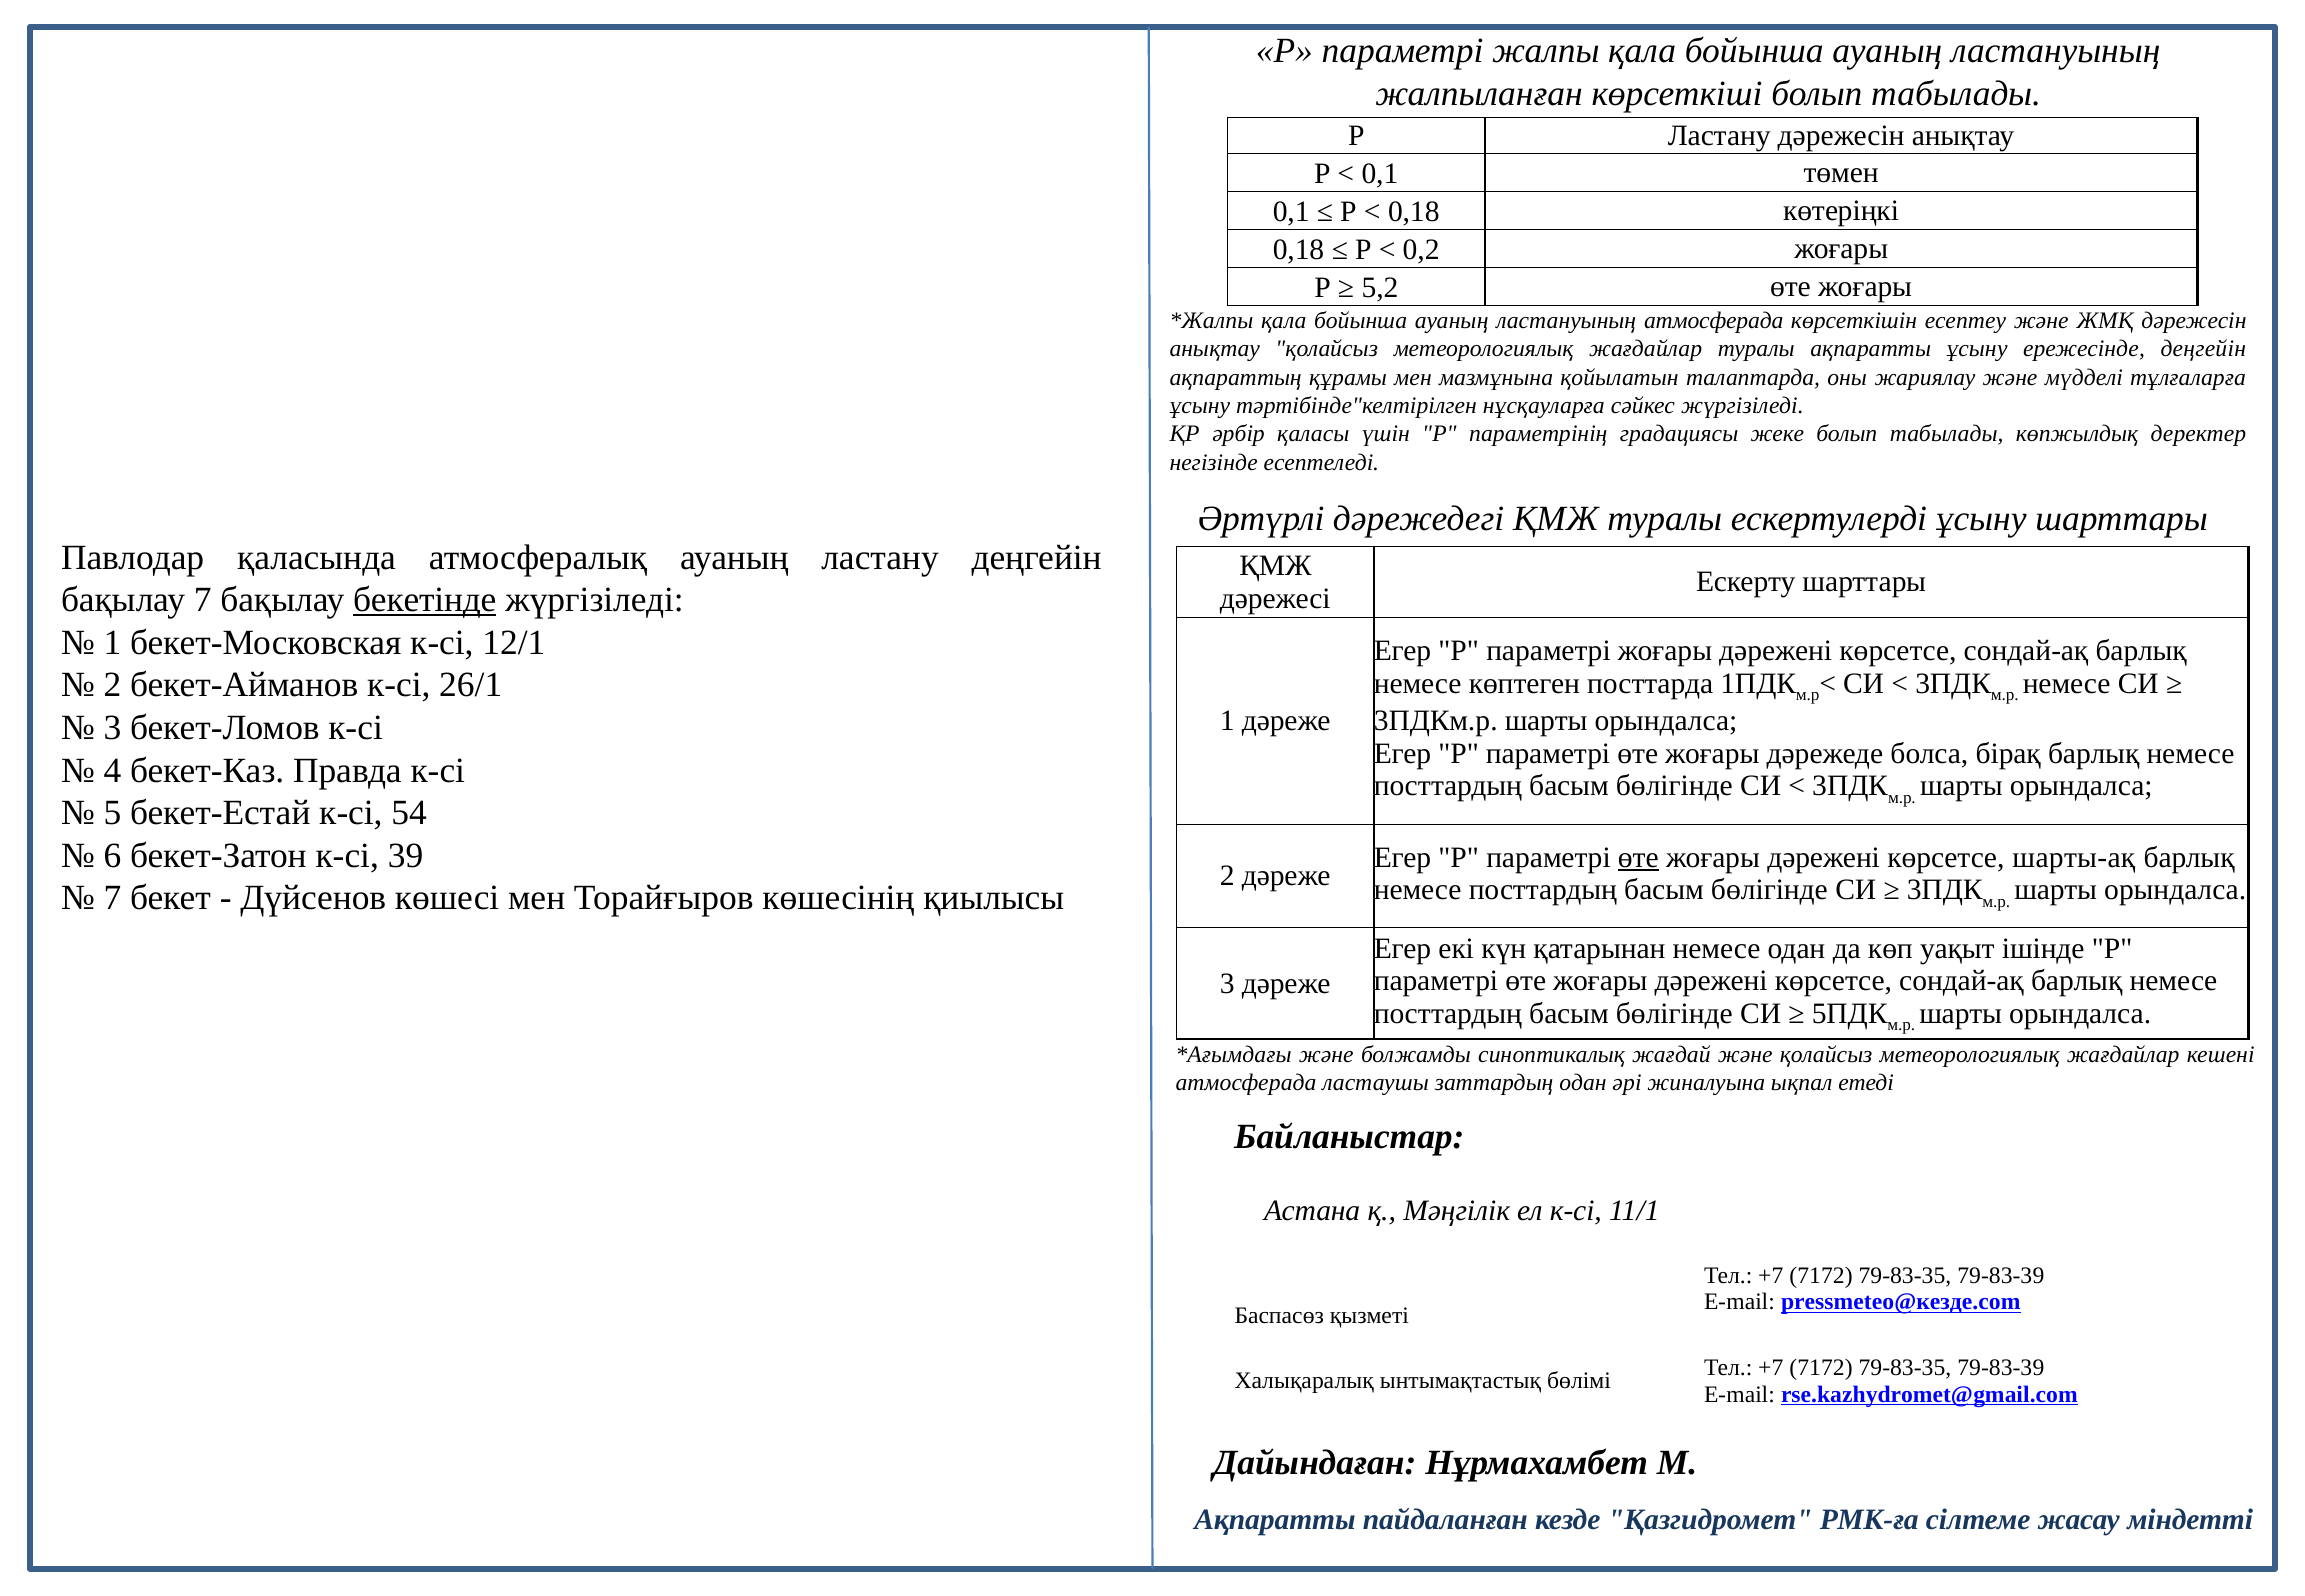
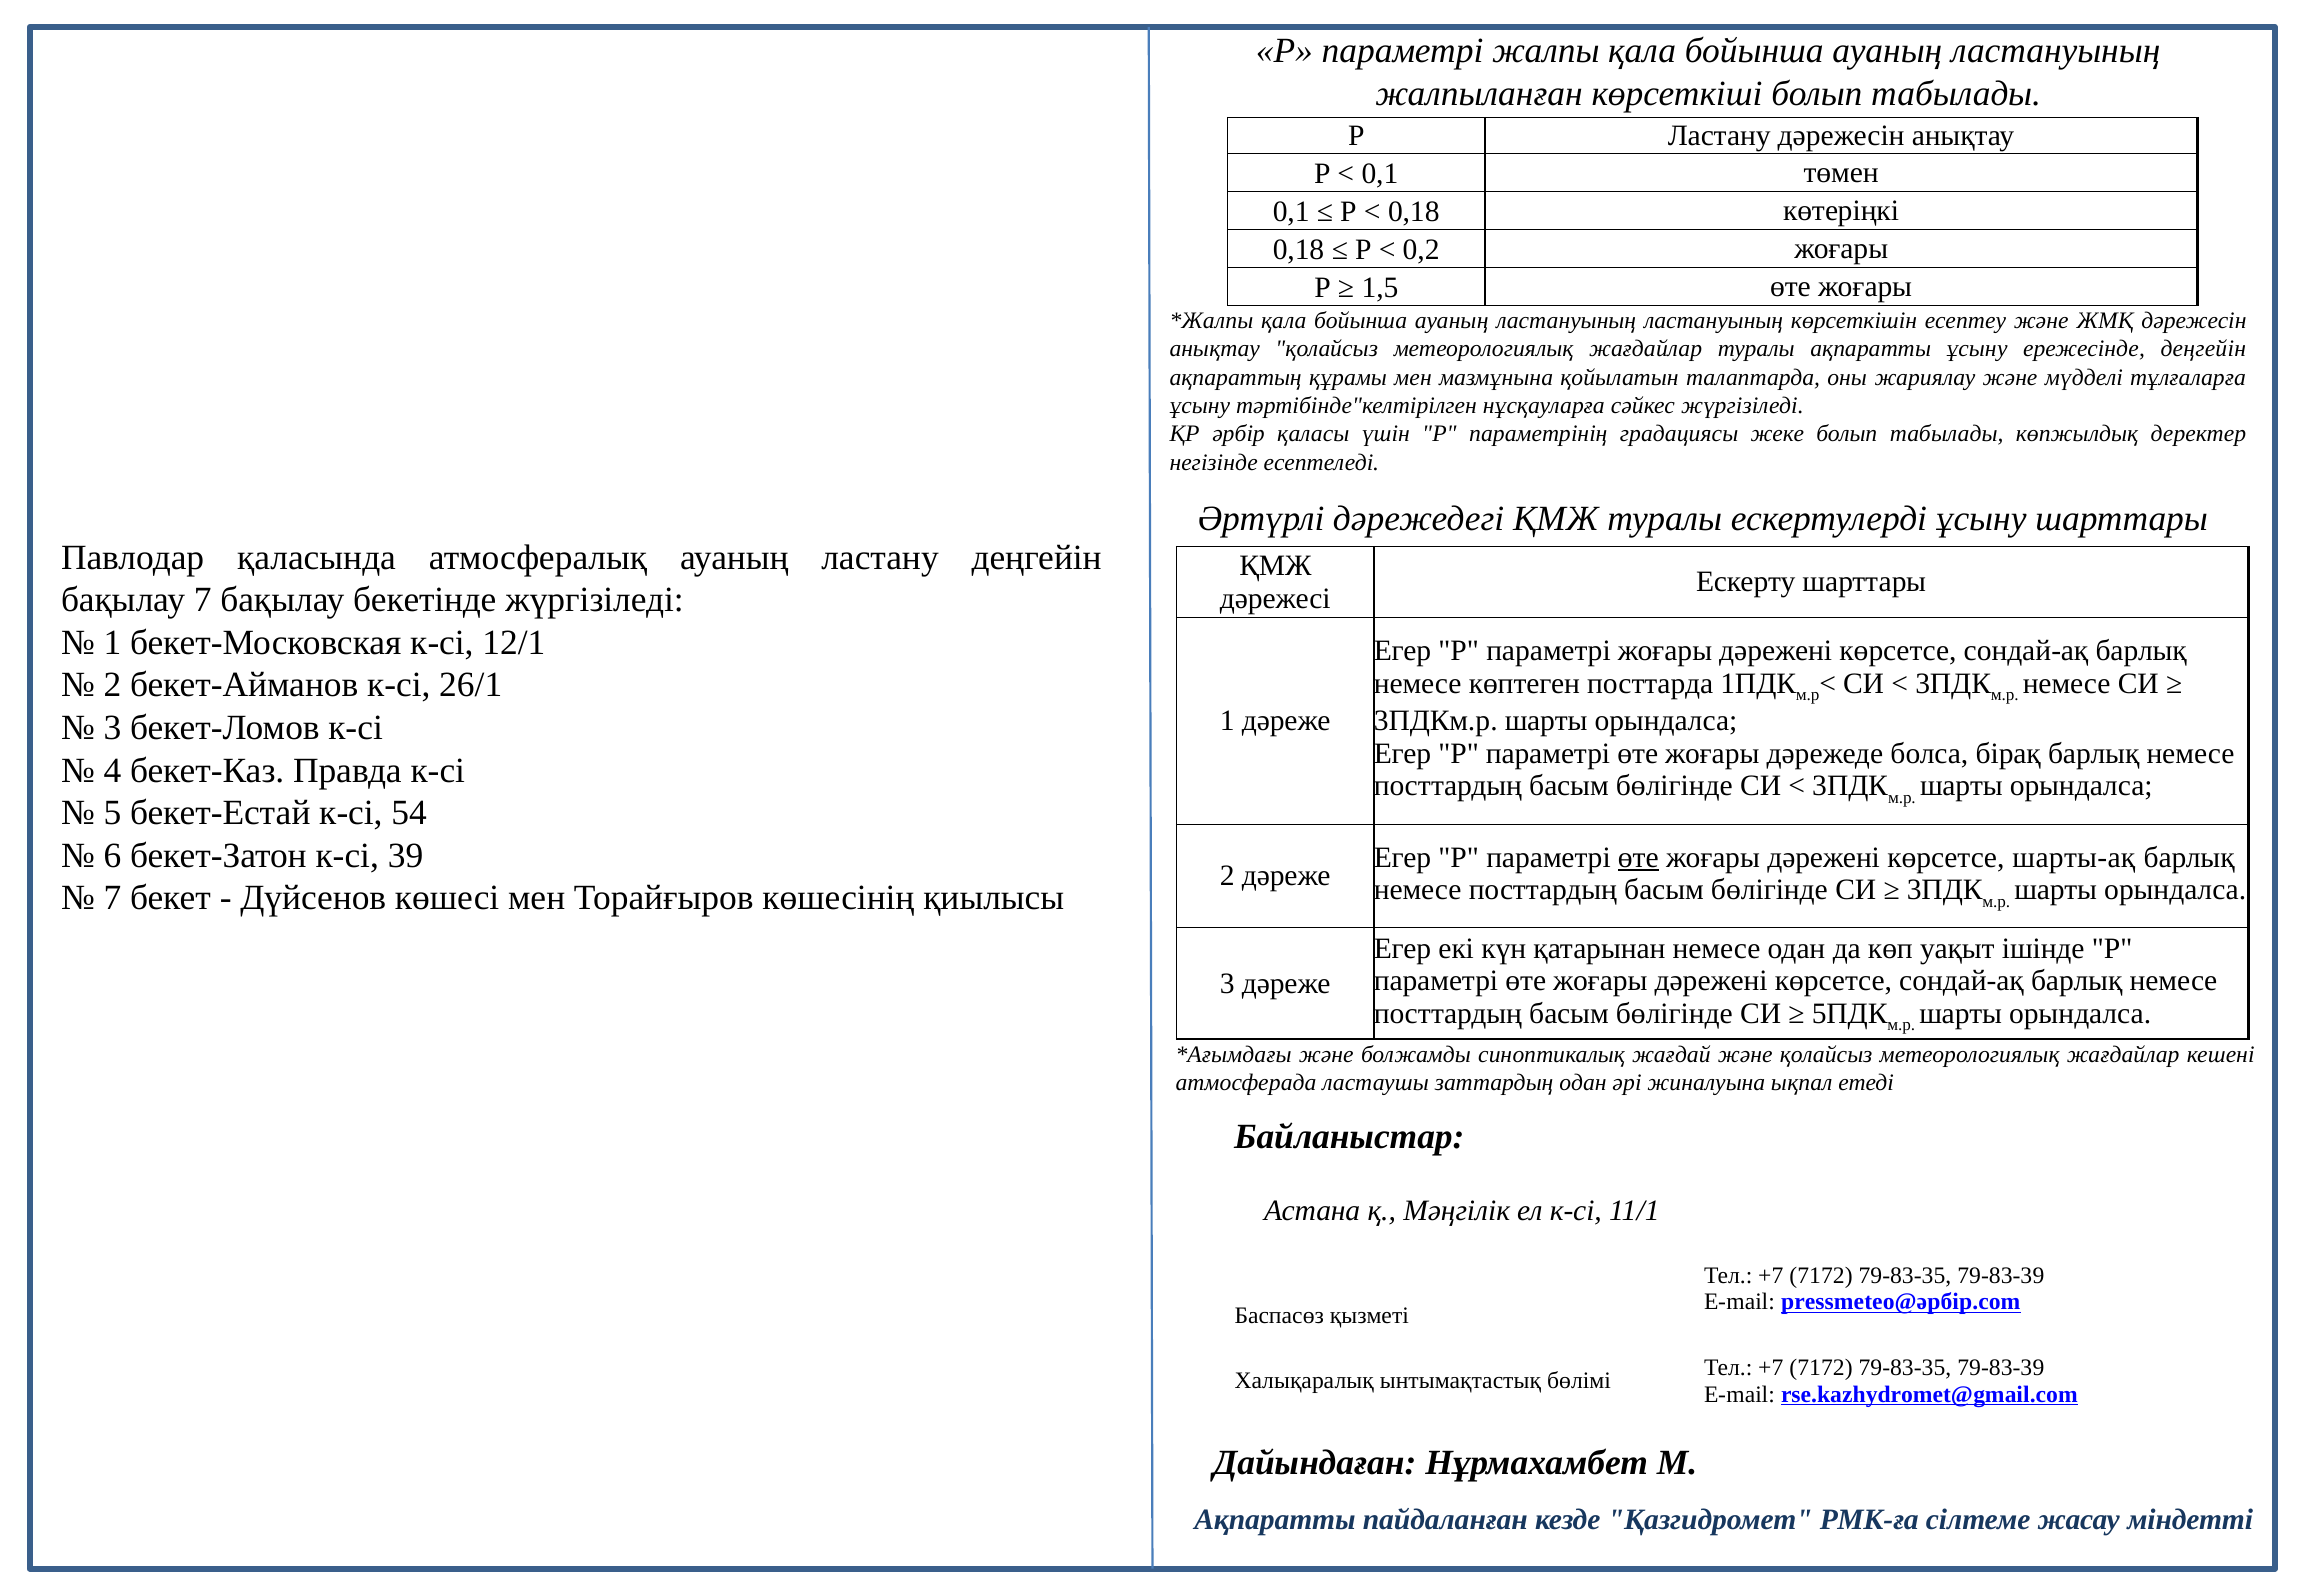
5,2: 5,2 -> 1,5
ластануының атмосферада: атмосферада -> ластануының
бекетінде underline: present -> none
pressmeteo@кезде.com: pressmeteo@кезде.com -> pressmeteo@әрбір.com
